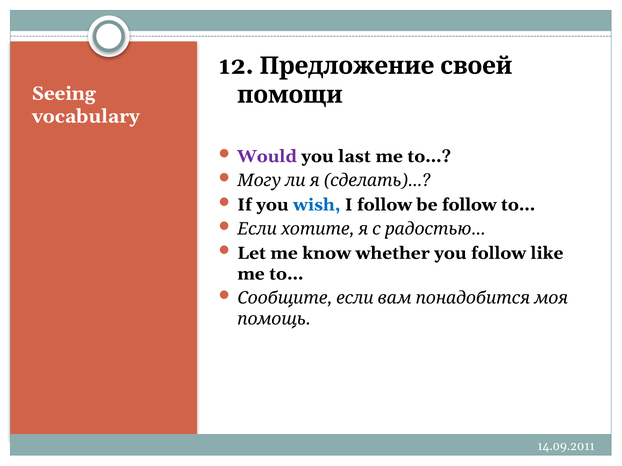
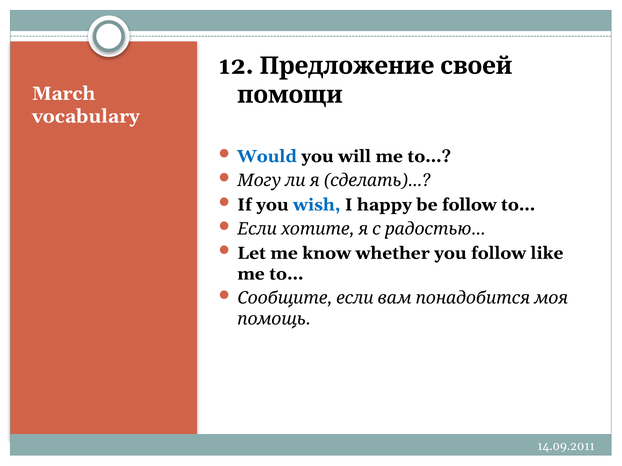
Seeing: Seeing -> March
Would colour: purple -> blue
last: last -> will
I follow: follow -> happy
